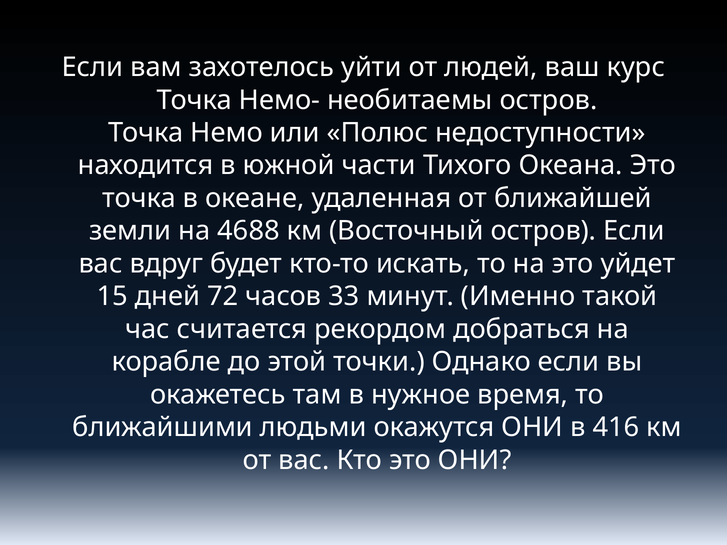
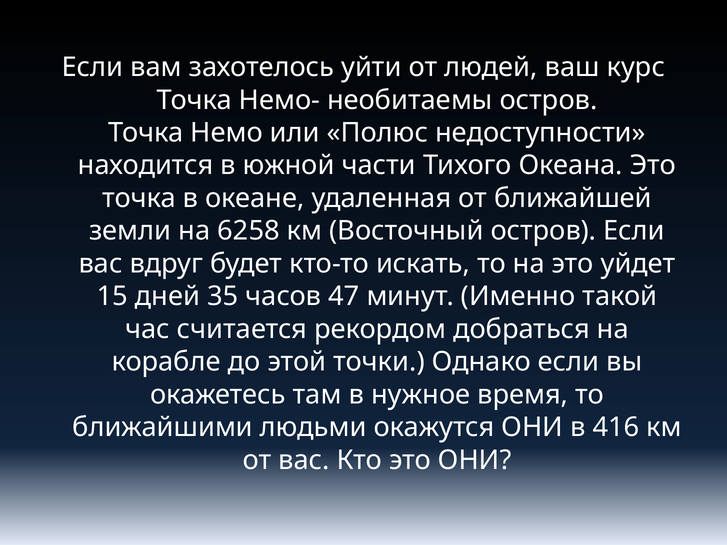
4688: 4688 -> 6258
72: 72 -> 35
33: 33 -> 47
